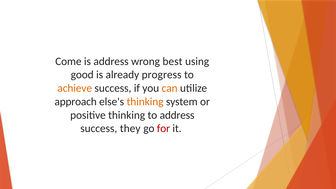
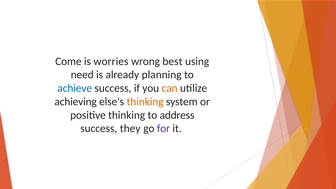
is address: address -> worries
good: good -> need
progress: progress -> planning
achieve colour: orange -> blue
approach: approach -> achieving
for colour: red -> purple
